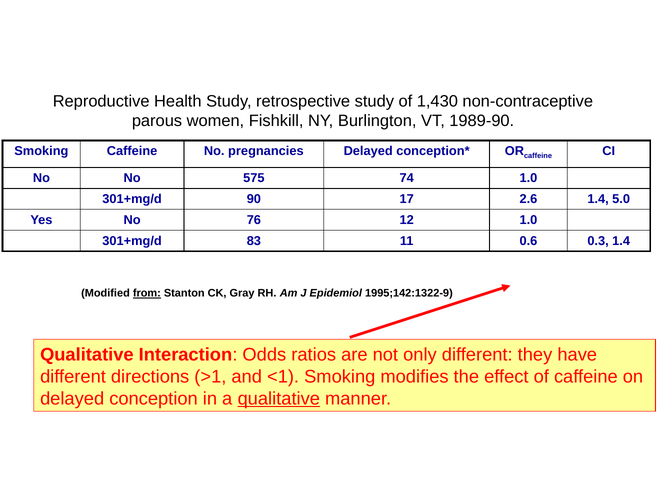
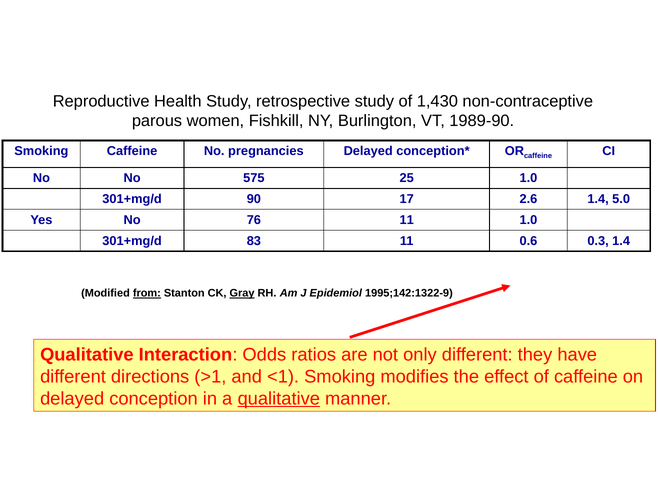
74: 74 -> 25
76 12: 12 -> 11
Gray underline: none -> present
